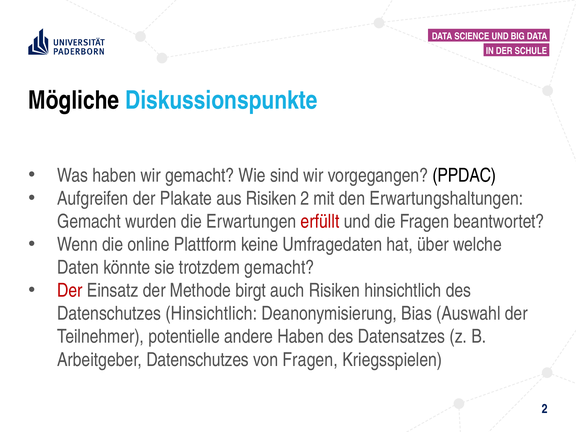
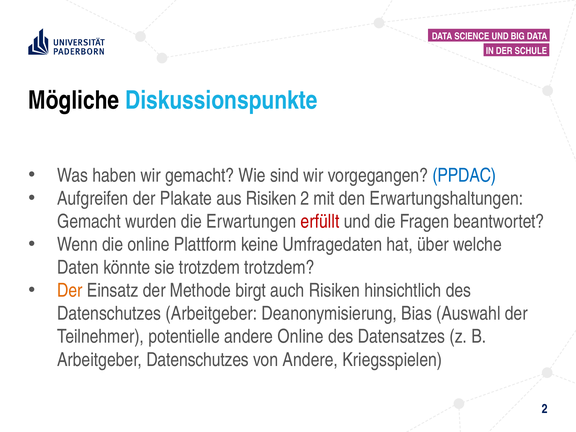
PPDAC colour: black -> blue
trotzdem gemacht: gemacht -> trotzdem
Der at (70, 291) colour: red -> orange
Datenschutzes Hinsichtlich: Hinsichtlich -> Arbeitgeber
andere Haben: Haben -> Online
von Fragen: Fragen -> Andere
